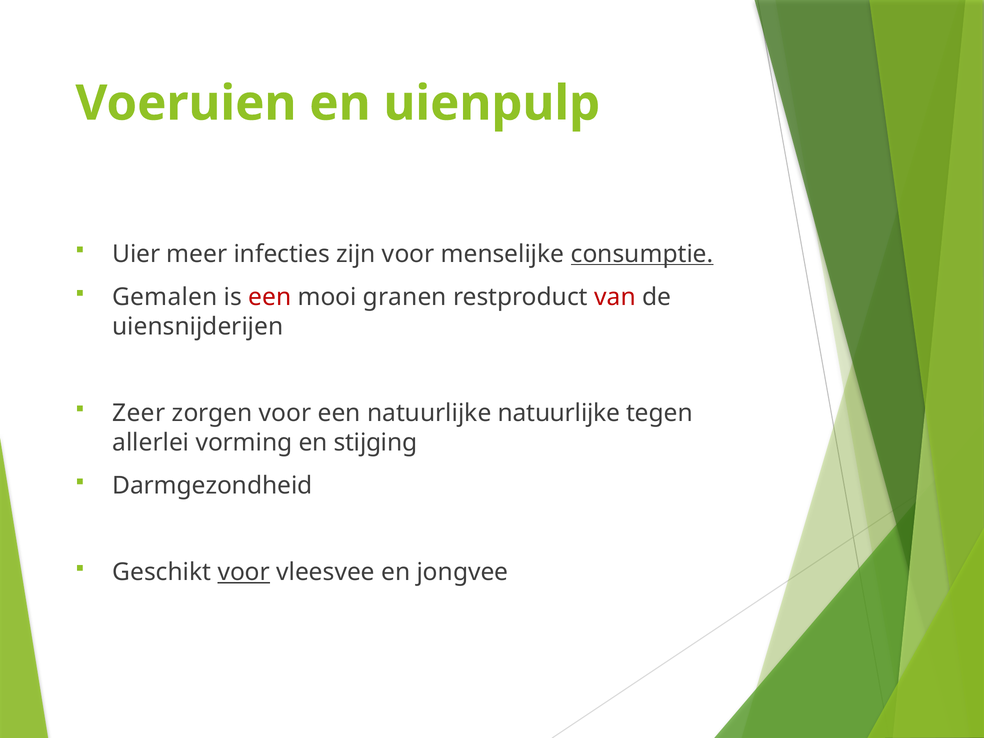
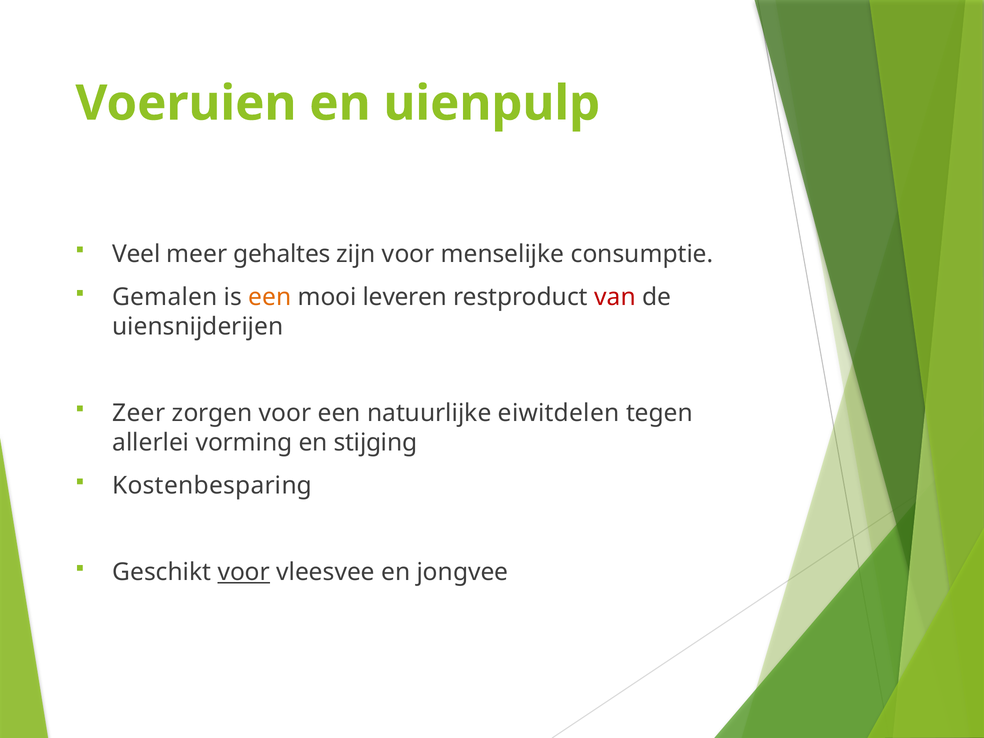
Uier: Uier -> Veel
infecties: infecties -> gehaltes
consumptie underline: present -> none
een at (270, 297) colour: red -> orange
granen: granen -> leveren
natuurlijke natuurlijke: natuurlijke -> eiwitdelen
Darmgezondheid: Darmgezondheid -> Kostenbesparing
